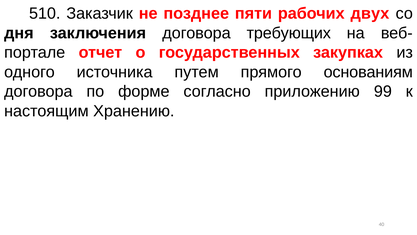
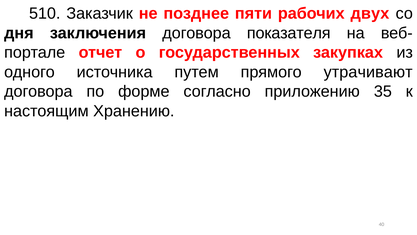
требующих: требующих -> показателя
основаниям: основаниям -> утрачивают
99: 99 -> 35
